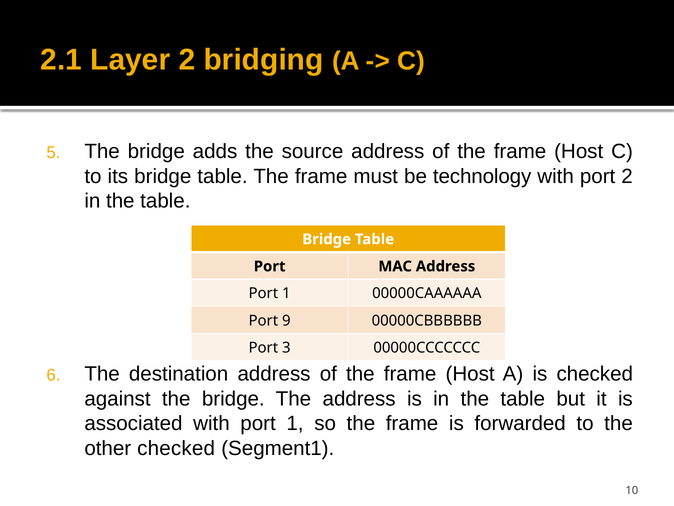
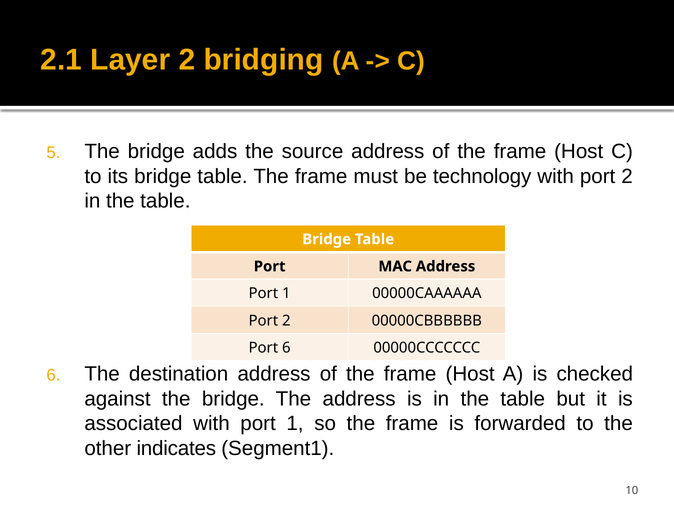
9 at (286, 320): 9 -> 2
Port 3: 3 -> 6
other checked: checked -> indicates
